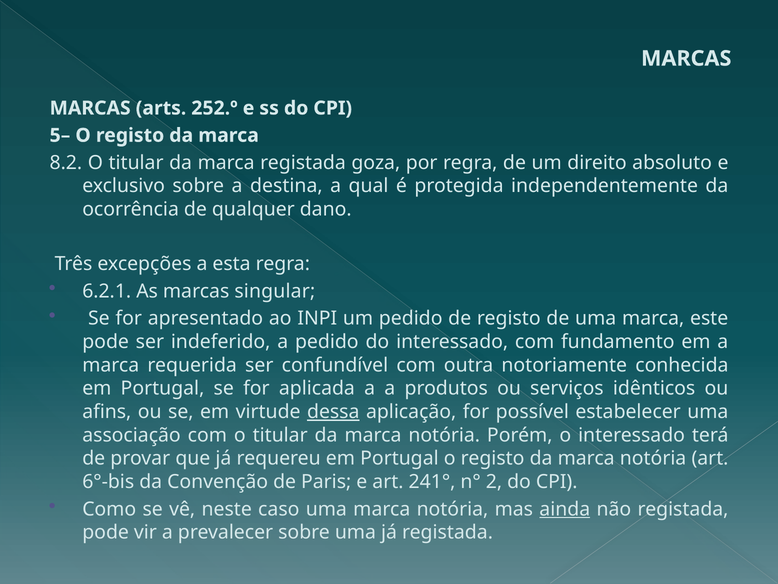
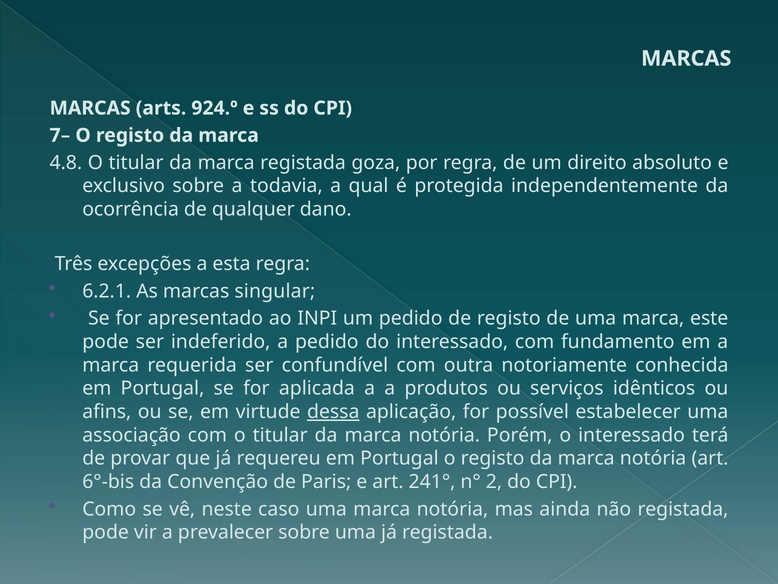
252.º: 252.º -> 924.º
5–: 5– -> 7–
8.2: 8.2 -> 4.8
destina: destina -> todavia
ainda underline: present -> none
